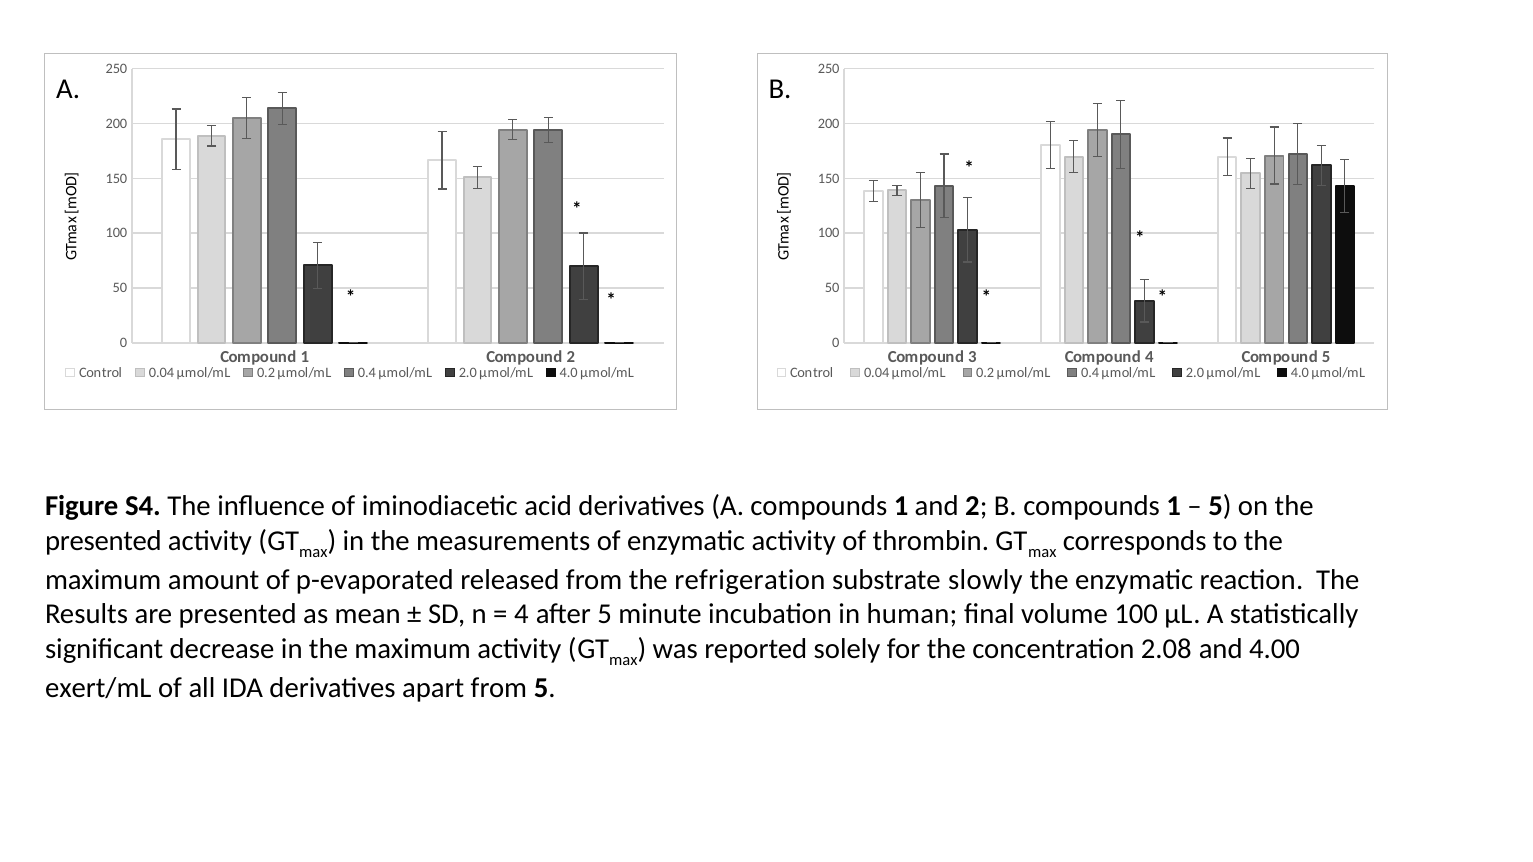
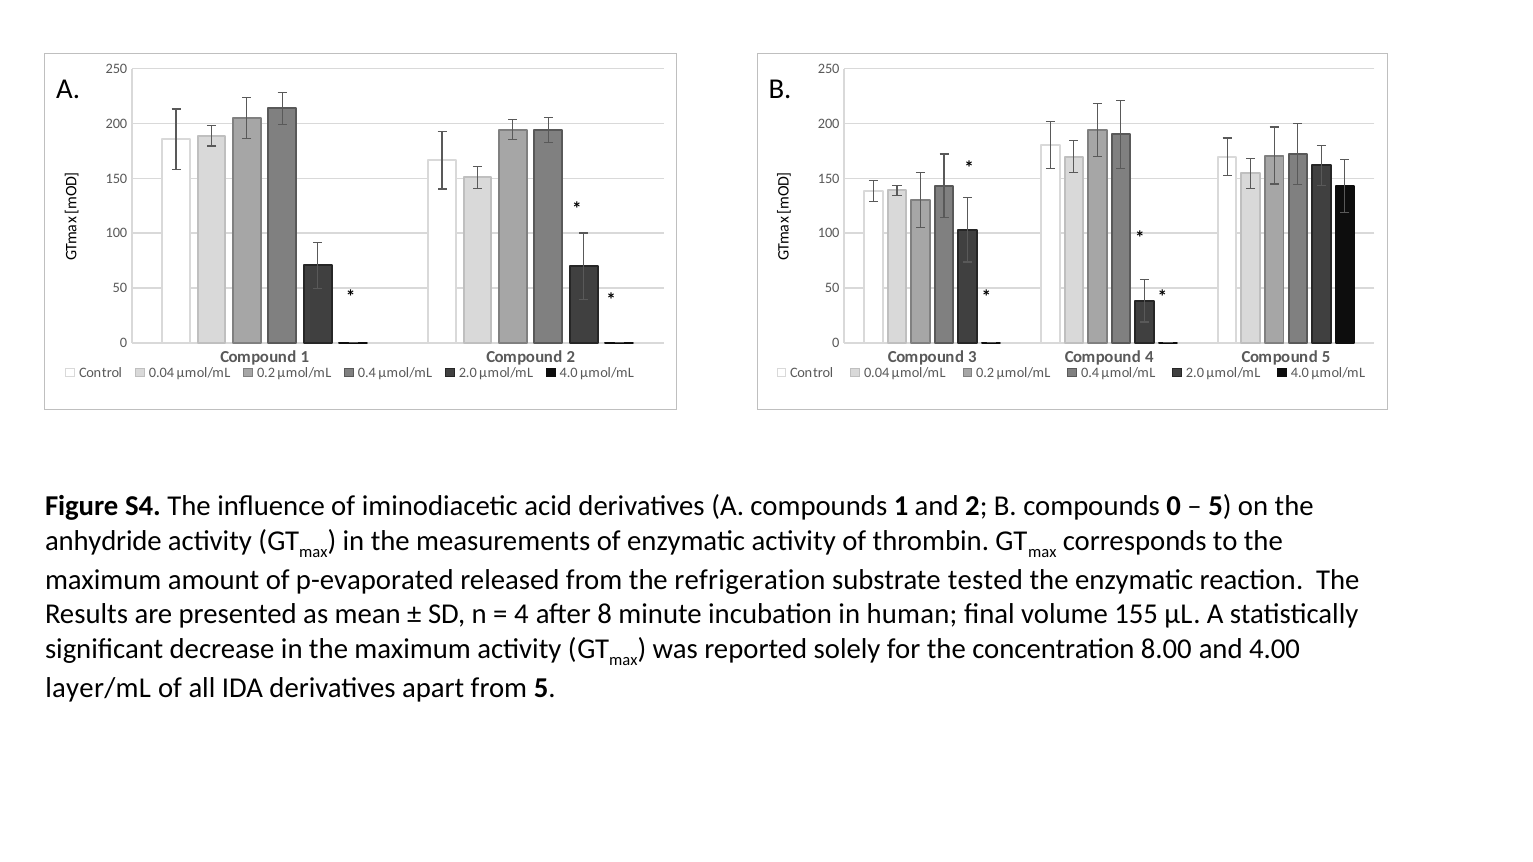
B compounds 1: 1 -> 0
presented at (103, 541): presented -> anhydride
slowly: slowly -> tested
after 5: 5 -> 8
volume 100: 100 -> 155
2.08: 2.08 -> 8.00
exert/mL: exert/mL -> layer/mL
